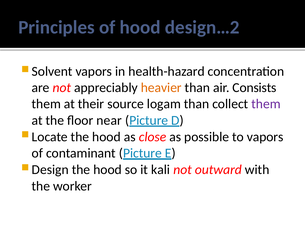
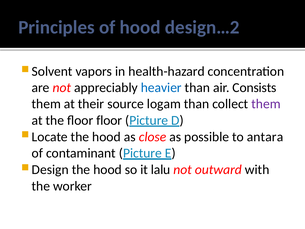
heavier colour: orange -> blue
floor near: near -> floor
to vapors: vapors -> antara
kali: kali -> lalu
